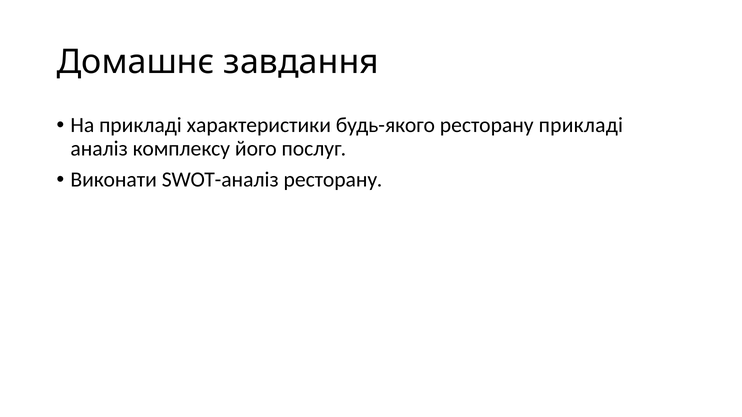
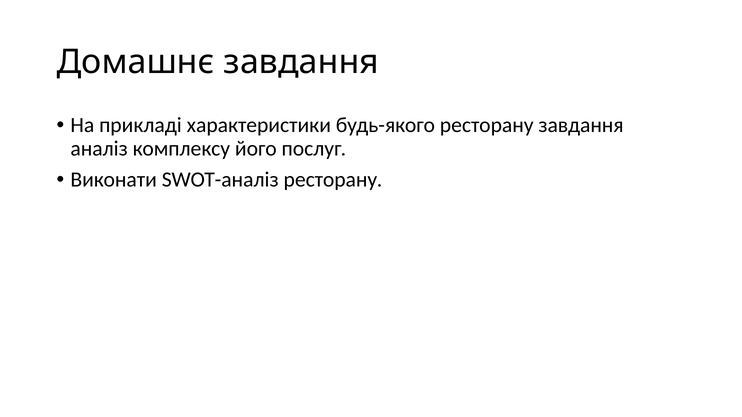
ресторану прикладі: прикладі -> завдання
